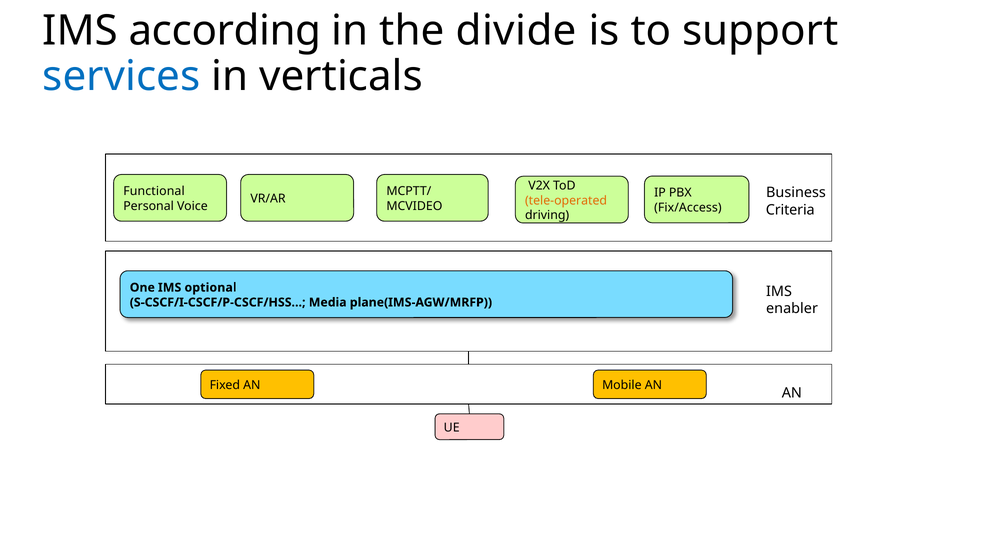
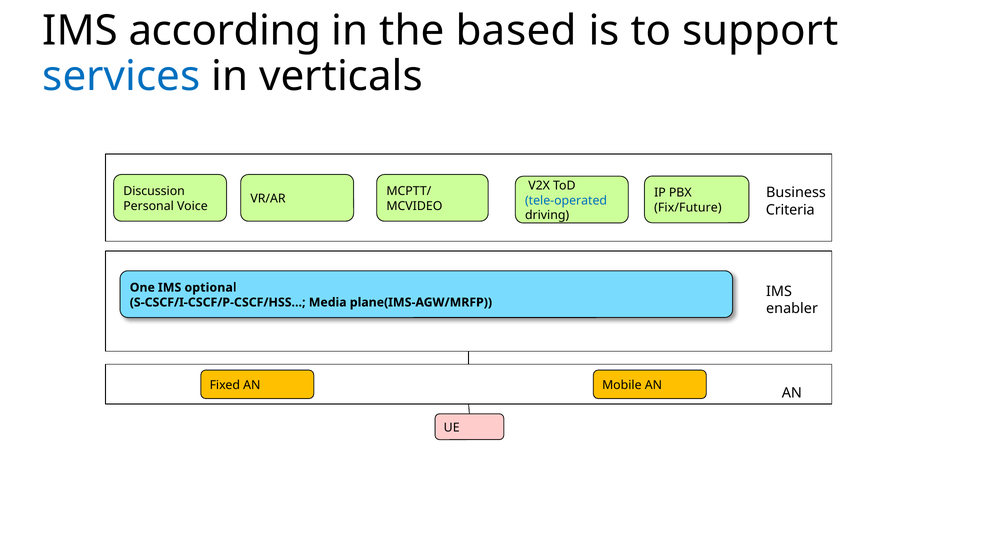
divide: divide -> based
Functional: Functional -> Discussion
tele-operated colour: orange -> blue
Fix/Access: Fix/Access -> Fix/Future
